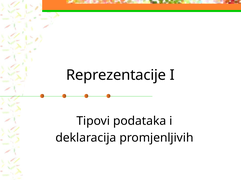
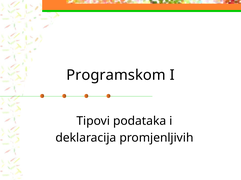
Reprezentacije: Reprezentacije -> Programskom
